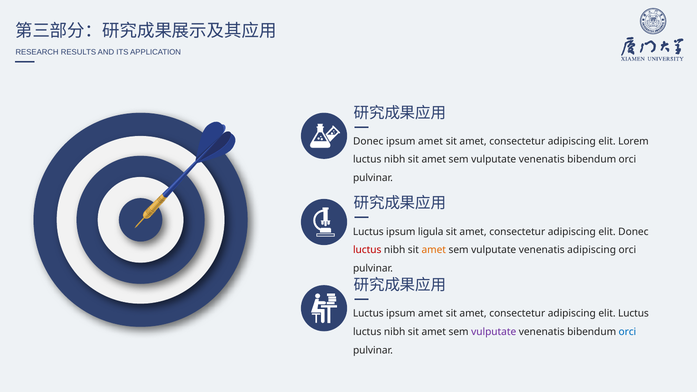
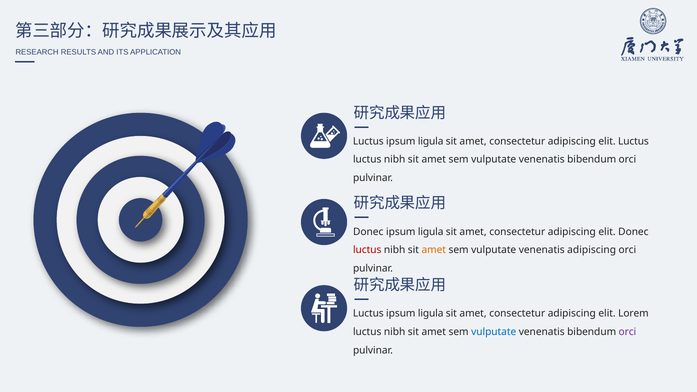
Donec at (368, 141): Donec -> Luctus
amet at (431, 141): amet -> ligula
elit Lorem: Lorem -> Luctus
Luctus at (368, 232): Luctus -> Donec
amet at (431, 314): amet -> ligula
elit Luctus: Luctus -> Lorem
vulputate at (494, 332) colour: purple -> blue
orci at (627, 332) colour: blue -> purple
